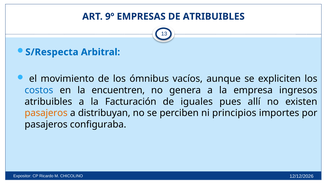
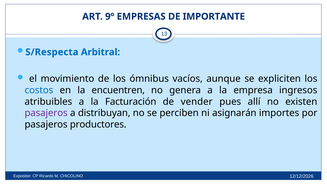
DE ATRIBUIBLES: ATRIBUIBLES -> IMPORTANTE
iguales: iguales -> vender
pasajeros at (46, 113) colour: orange -> purple
principios: principios -> asignarán
configuraba: configuraba -> productores
